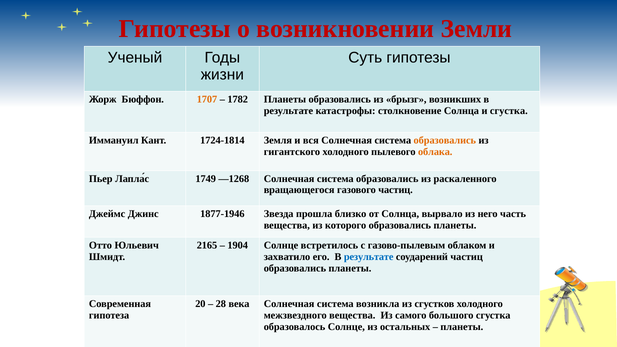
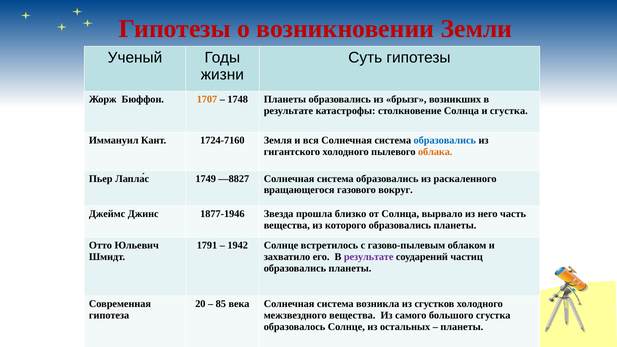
1782: 1782 -> 1748
1724-1814: 1724-1814 -> 1724-7160
образовались at (445, 140) colour: orange -> blue
—1268: —1268 -> —8827
газового частиц: частиц -> вокруг
2165: 2165 -> 1791
1904: 1904 -> 1942
результате at (369, 257) colour: blue -> purple
28: 28 -> 85
